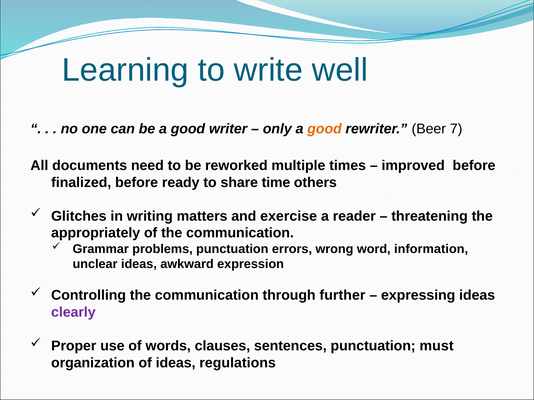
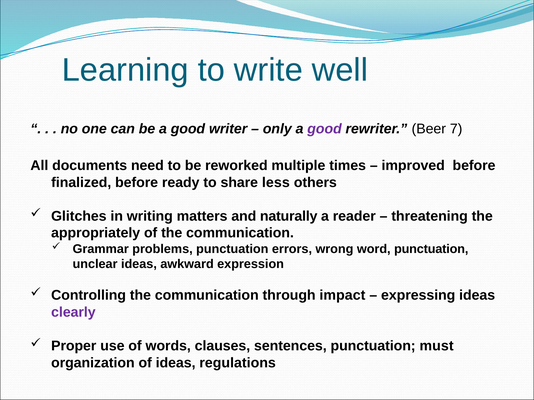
good at (325, 129) colour: orange -> purple
time: time -> less
exercise: exercise -> naturally
word information: information -> punctuation
further: further -> impact
